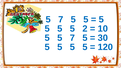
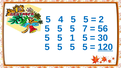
7 at (61, 19): 7 -> 4
5 at (101, 19): 5 -> 2
2: 2 -> 7
10: 10 -> 56
5 5 7: 7 -> 1
120 underline: none -> present
